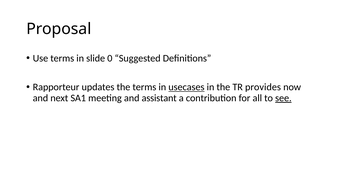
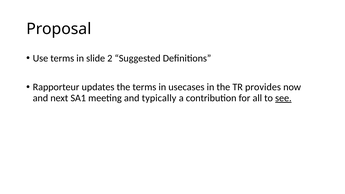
0: 0 -> 2
usecases underline: present -> none
assistant: assistant -> typically
